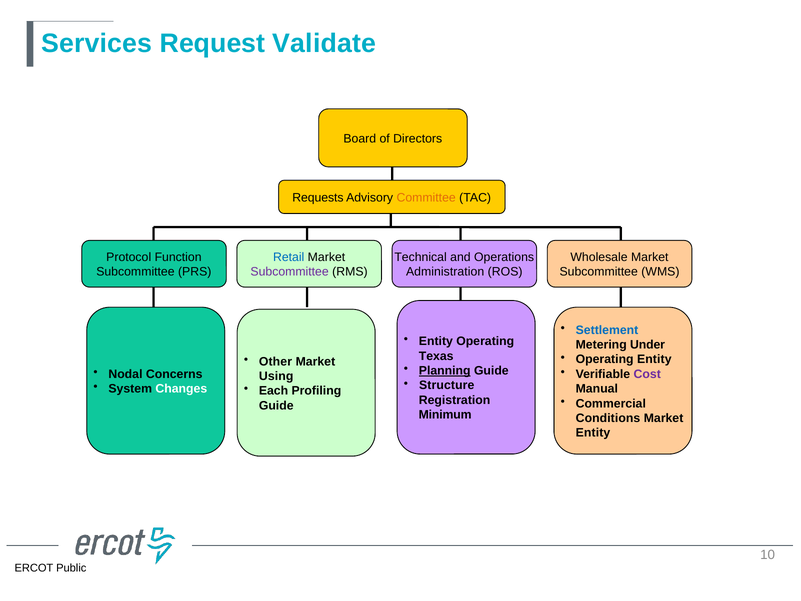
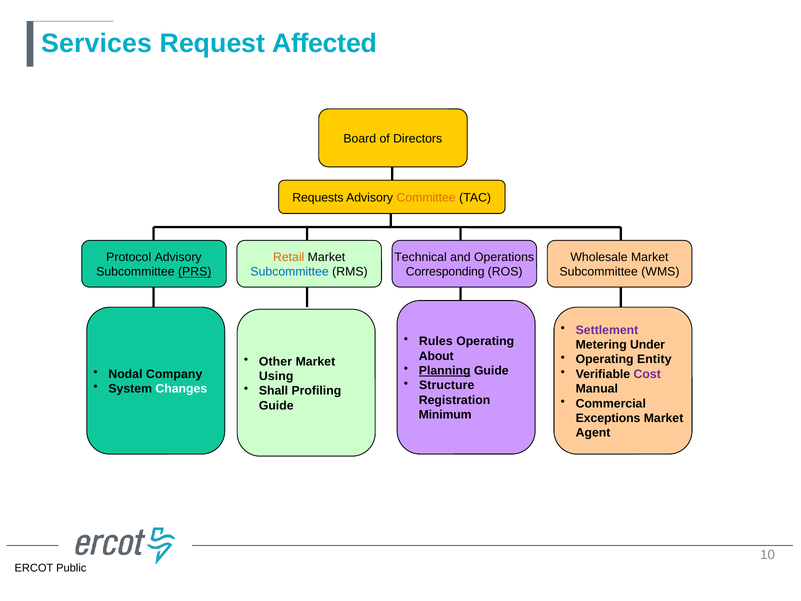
Validate: Validate -> Affected
Protocol Function: Function -> Advisory
Retail colour: blue -> orange
PRS underline: none -> present
Subcommittee at (290, 272) colour: purple -> blue
Administration: Administration -> Corresponding
Settlement colour: blue -> purple
Entity at (436, 341): Entity -> Rules
Texas: Texas -> About
Concerns: Concerns -> Company
Each: Each -> Shall
Conditions: Conditions -> Exceptions
Entity at (593, 433): Entity -> Agent
